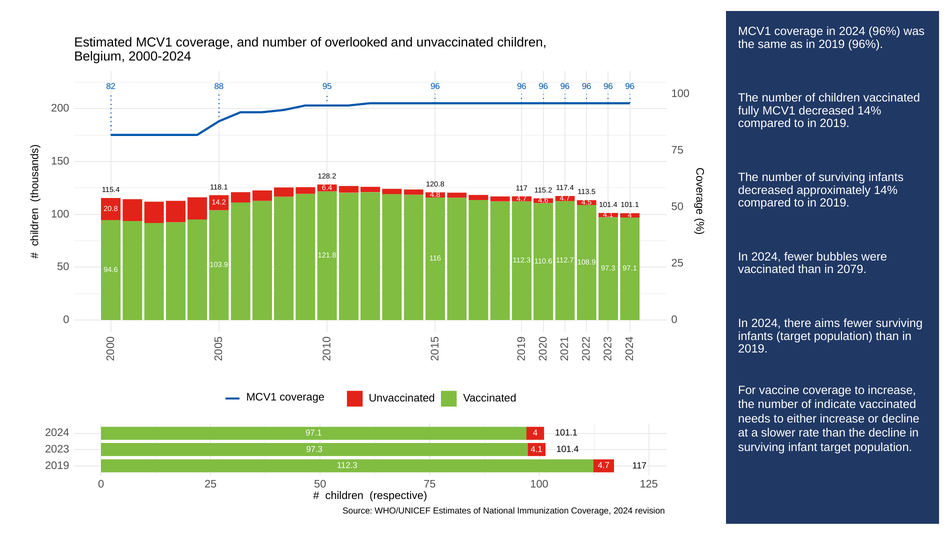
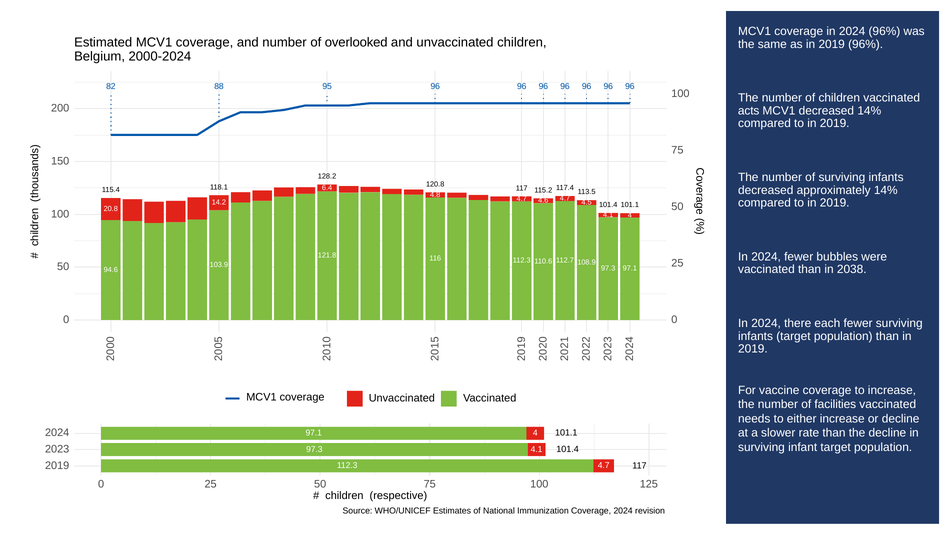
fully: fully -> acts
2079: 2079 -> 2038
aims: aims -> each
indicate: indicate -> facilities
